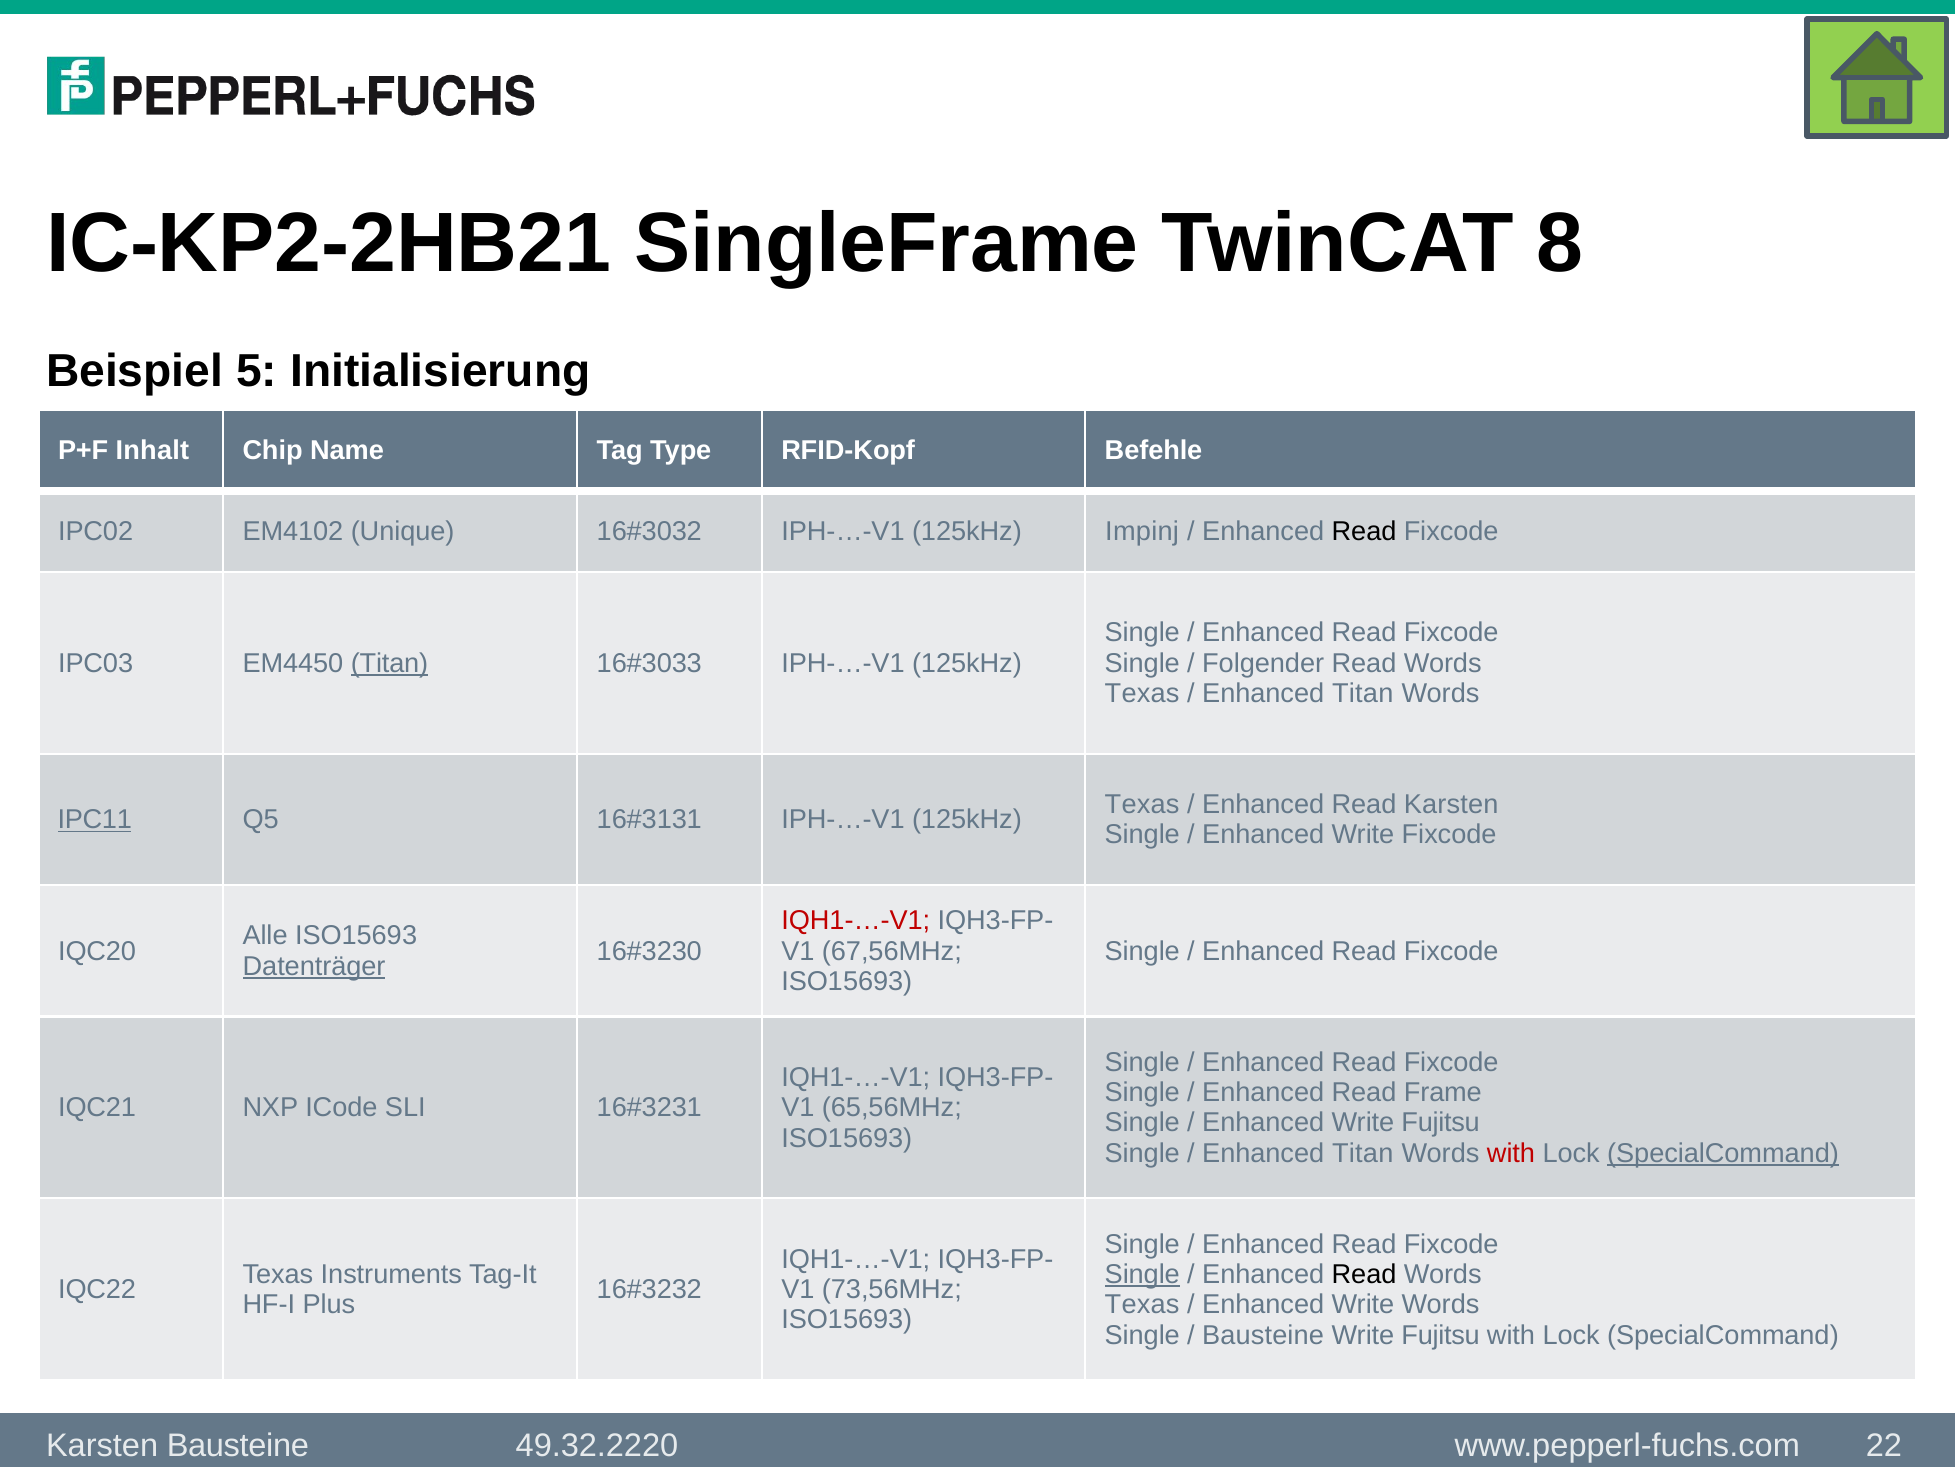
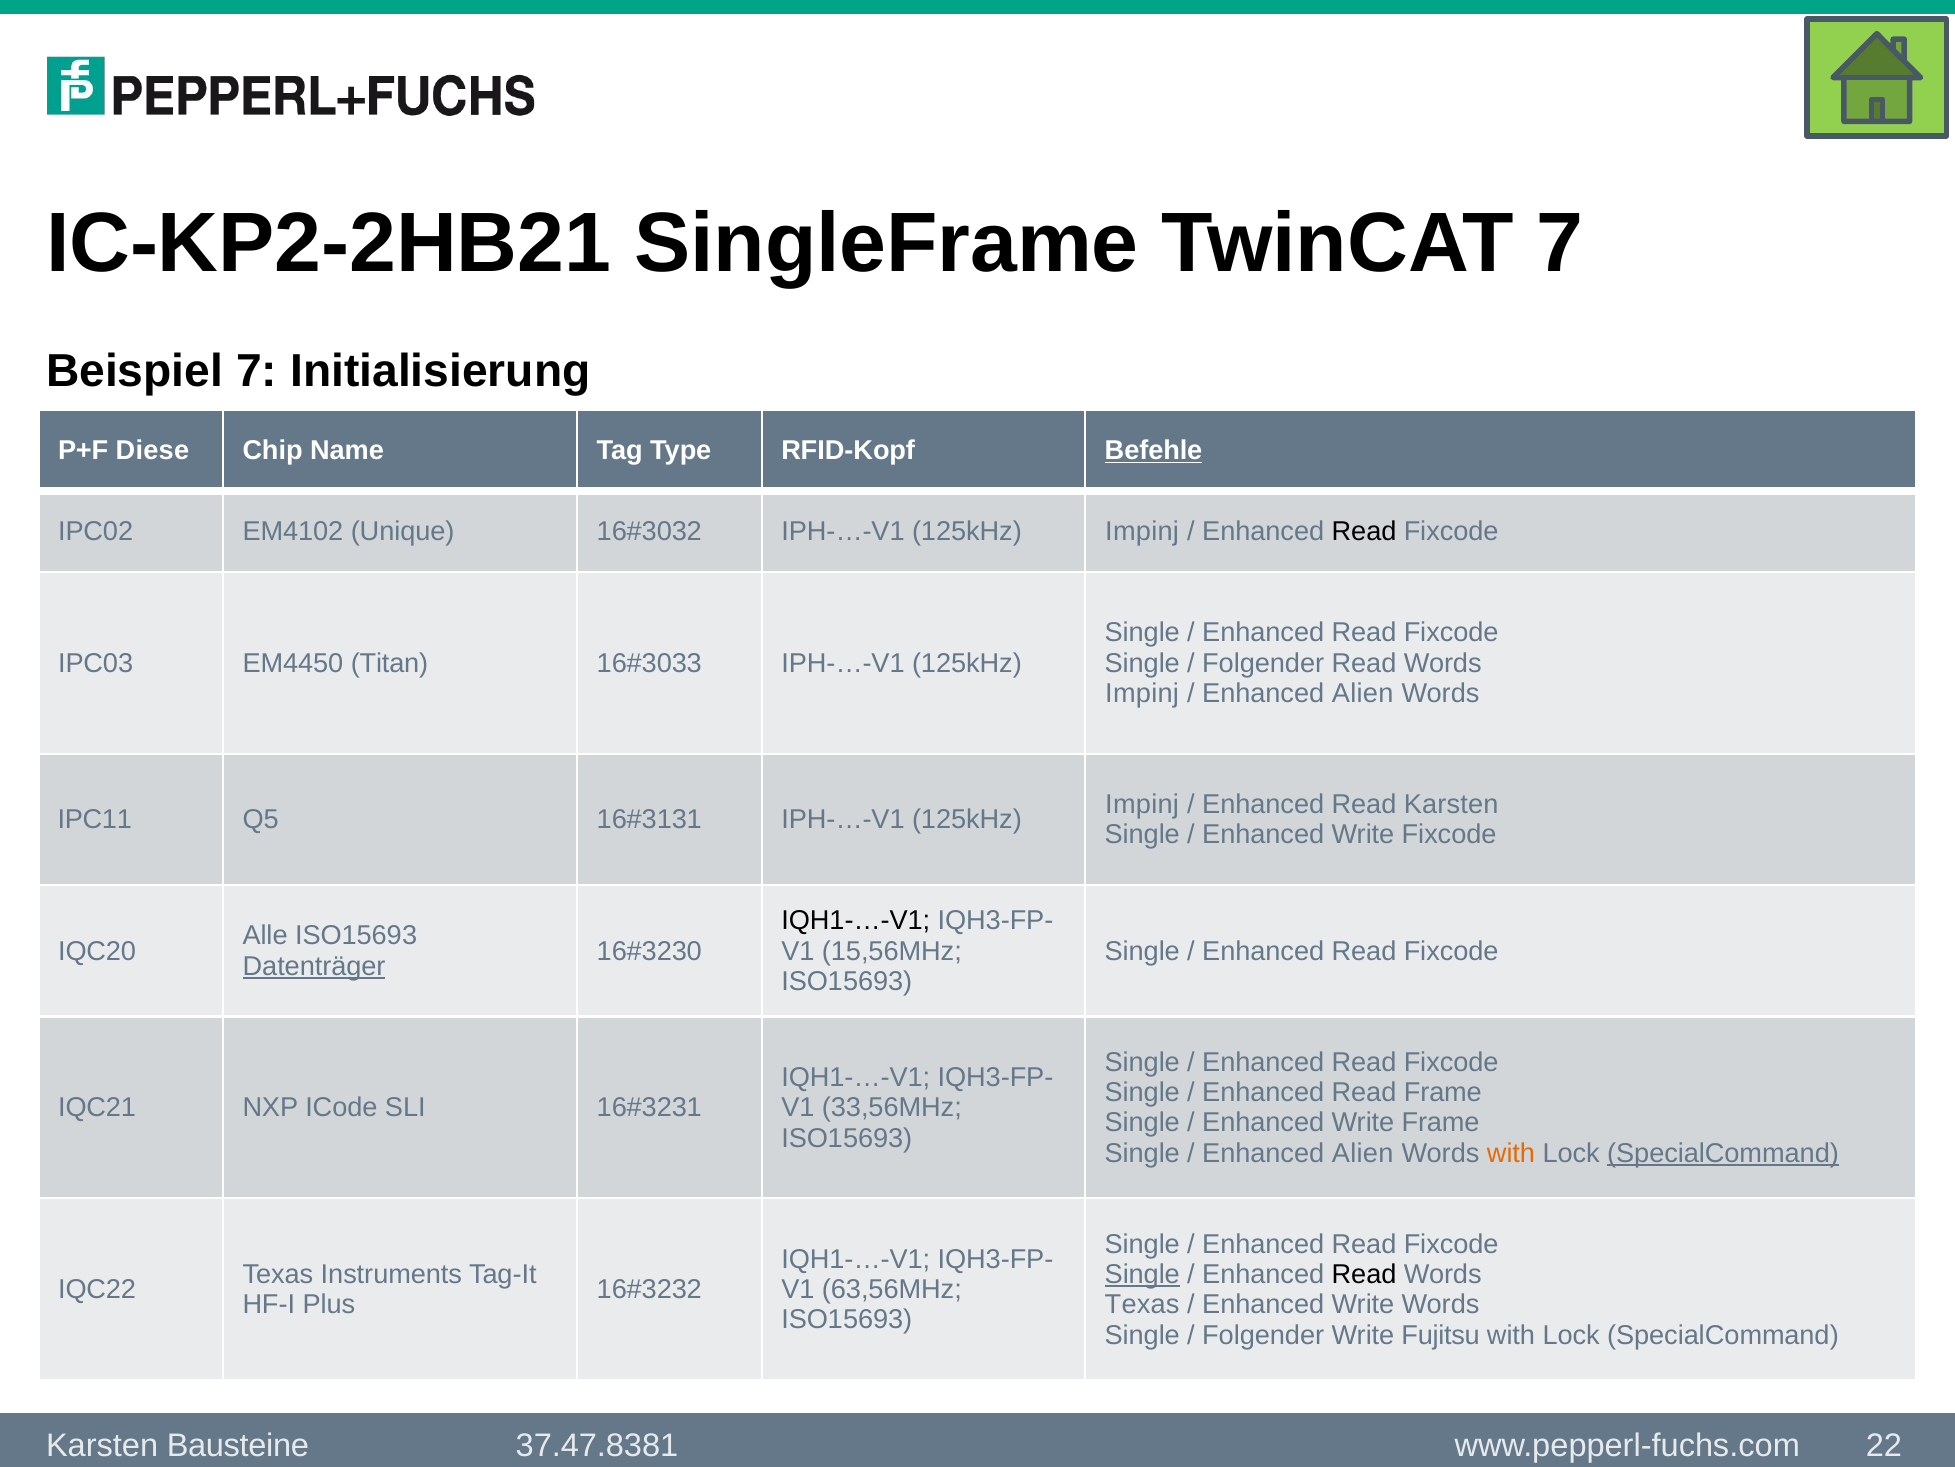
TwinCAT 8: 8 -> 7
Beispiel 5: 5 -> 7
Inhalt: Inhalt -> Diese
Befehle underline: none -> present
Titan at (390, 663) underline: present -> none
Texas at (1142, 693): Texas -> Impinj
Titan at (1363, 693): Titan -> Alien
Texas at (1142, 804): Texas -> Impinj
IPC11 underline: present -> none
IQH1-…-V1 at (856, 920) colour: red -> black
67,56MHz: 67,56MHz -> 15,56MHz
65,56MHz: 65,56MHz -> 33,56MHz
Enhanced Write Fujitsu: Fujitsu -> Frame
Titan at (1363, 1153): Titan -> Alien
with at (1511, 1153) colour: red -> orange
73,56MHz: 73,56MHz -> 63,56MHz
Bausteine at (1263, 1334): Bausteine -> Folgender
49.32.2220: 49.32.2220 -> 37.47.8381
